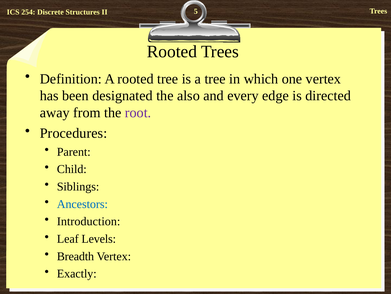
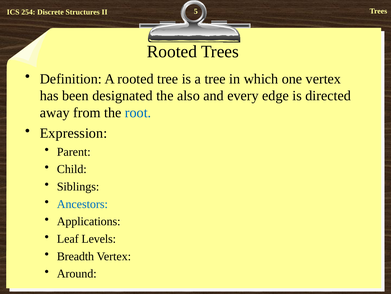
root colour: purple -> blue
Procedures: Procedures -> Expression
Introduction: Introduction -> Applications
Exactly: Exactly -> Around
